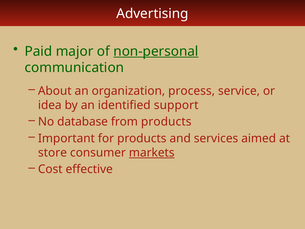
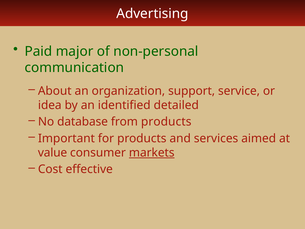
non-personal underline: present -> none
process: process -> support
support: support -> detailed
store: store -> value
